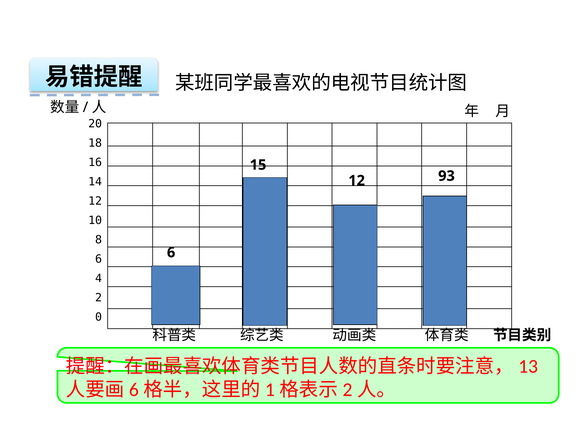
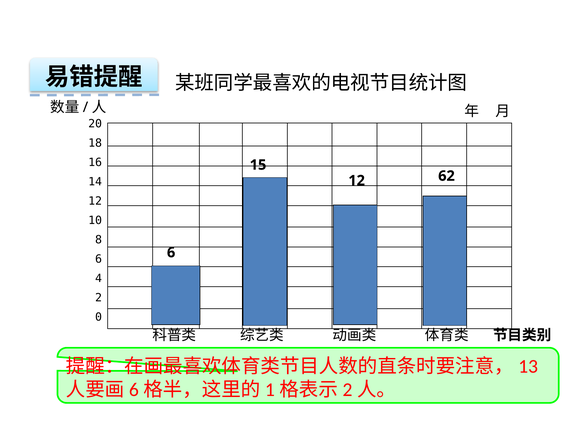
93: 93 -> 62
